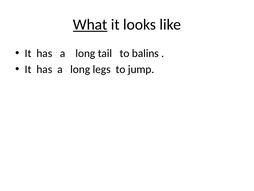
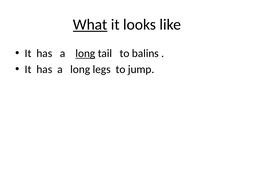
long at (85, 53) underline: none -> present
